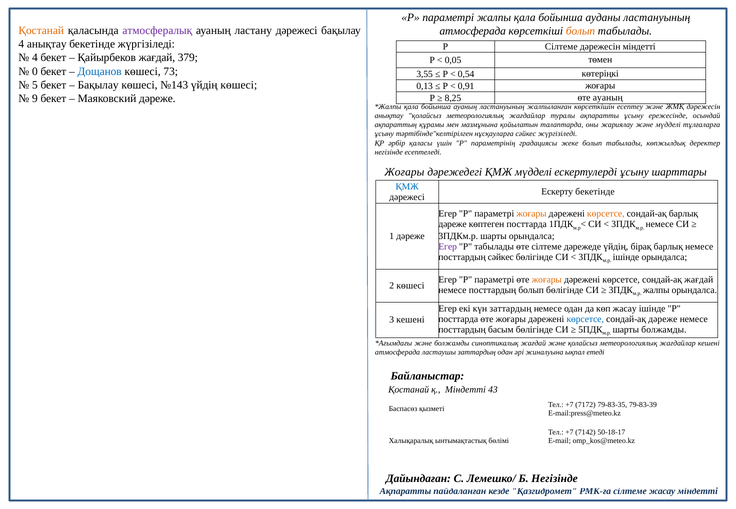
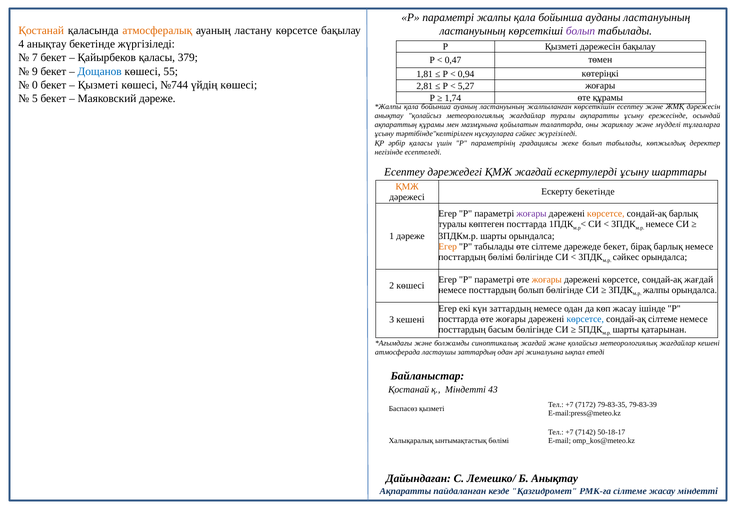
атмосфералық colour: purple -> orange
ластану дәрежесі: дәрежесі -> көрсетсе
атмосферада at (473, 31): атмосферада -> ластануының
болып at (581, 31) colour: orange -> purple
Р Сілтеме: Сілтеме -> Қызметі
дәрежесін міндетті: міндетті -> бақылау
4 at (35, 58): 4 -> 7
Қайырбеков жағдай: жағдай -> қаласы
0,05: 0,05 -> 0,47
0: 0 -> 9
73: 73 -> 55
3,55: 3,55 -> 1,81
0,54: 0,54 -> 0,94
5: 5 -> 0
Бақылау at (98, 85): Бақылау -> Қызметі
№143: №143 -> №744
0,13: 0,13 -> 2,81
0,91: 0,91 -> 5,27
9: 9 -> 5
8,25: 8,25 -> 1,74
өте ауаның: ауаның -> құрамы
Жоғары at (404, 172): Жоғары -> Есептеу
ҚМЖ мүдделі: мүдделі -> жағдай
ҚМЖ at (407, 187) colour: blue -> orange
жоғары at (531, 214) colour: orange -> purple
дәреже at (453, 224): дәреже -> туралы
Егер at (448, 247) colour: purple -> orange
дәрежеде үйдің: үйдің -> бекет
посттардың сәйкес: сәйкес -> бөлімі
ішінде at (626, 257): ішінде -> сәйкес
сондай-ақ дәреже: дәреже -> сілтеме
шарты болжамды: болжамды -> қатарынан
Б Негізінде: Негізінде -> Анықтау
